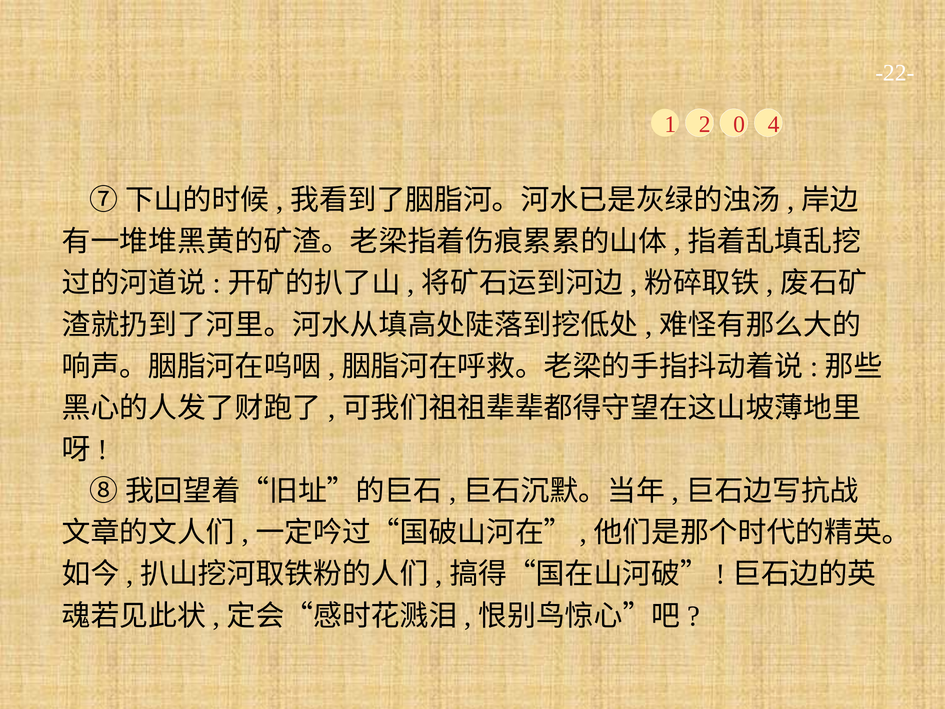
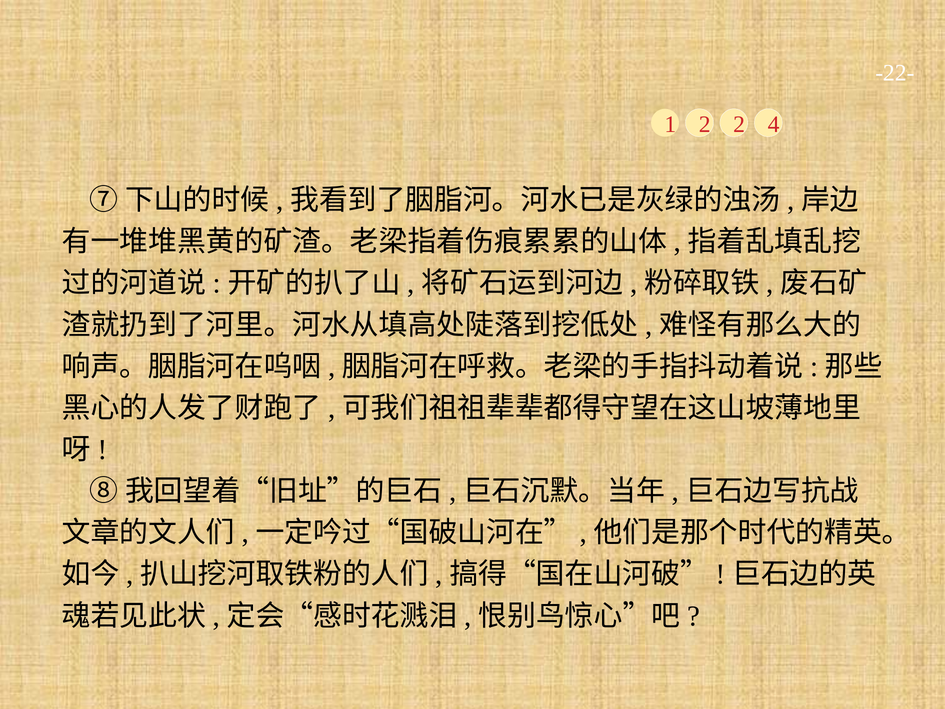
2 0: 0 -> 2
